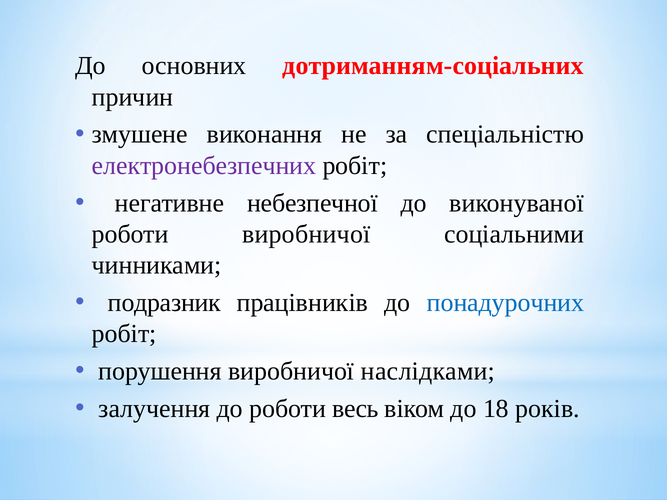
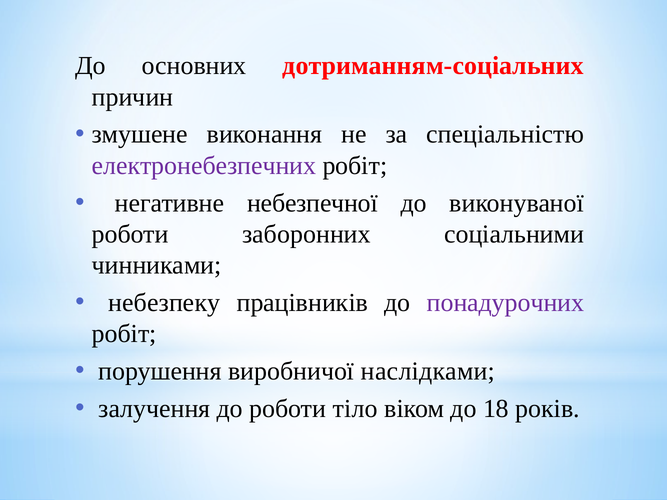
роботи виробничої: виробничої -> заборонних
подразник: подразник -> небезпеку
понадурочних colour: blue -> purple
весь: весь -> тіло
